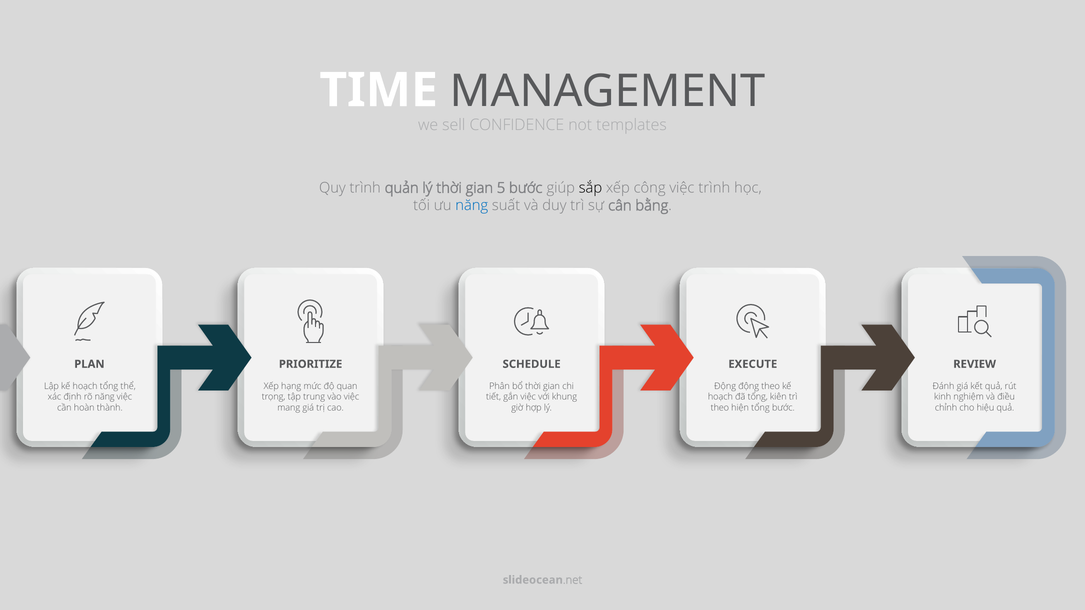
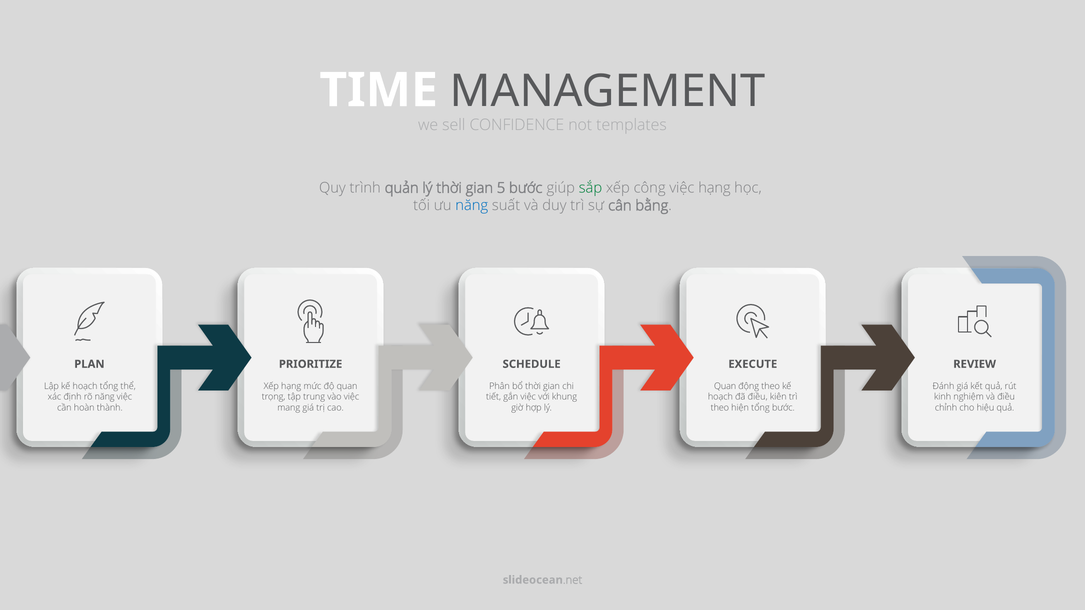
sắp colour: black -> green
việc trình: trình -> hạng
Động at (725, 386): Động -> Quan
đã tổng: tổng -> điều
